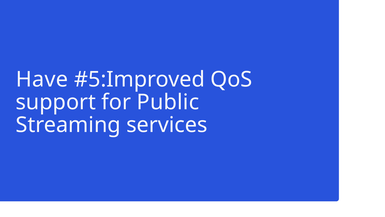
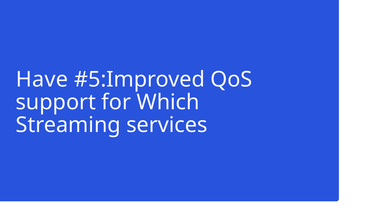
Public: Public -> Which
